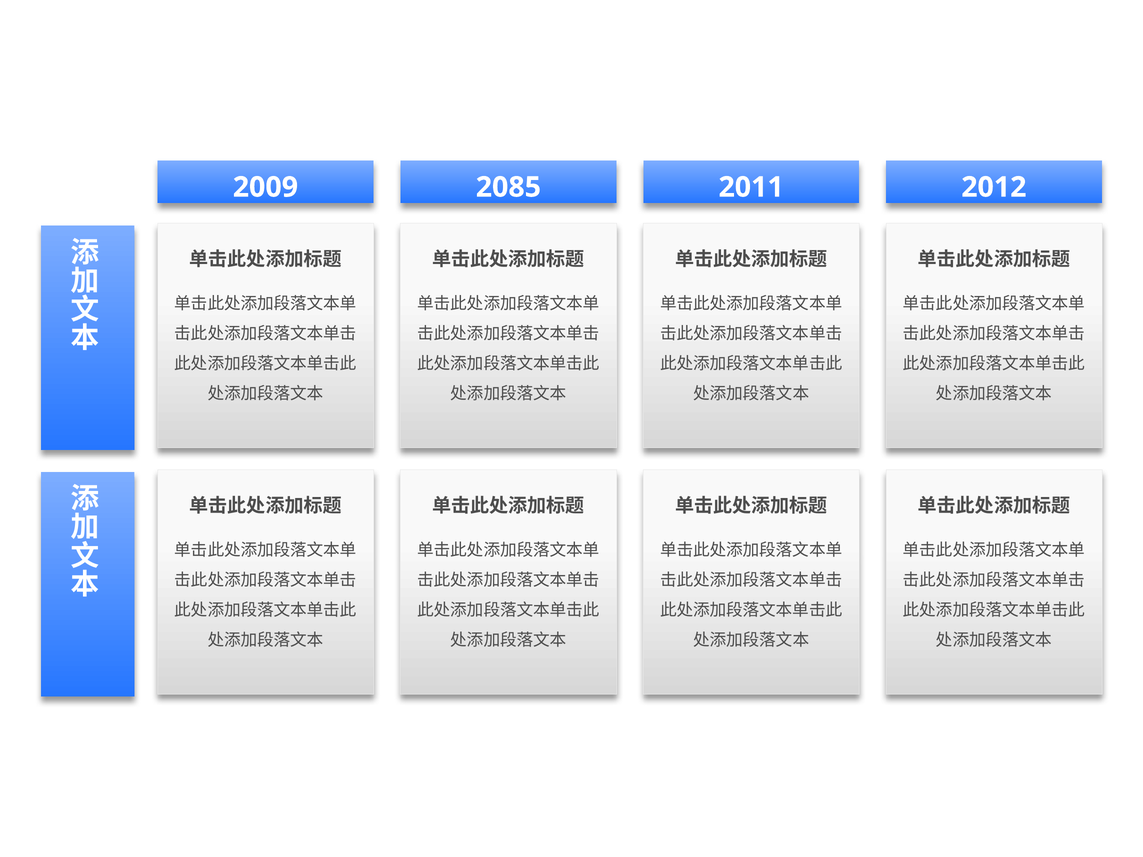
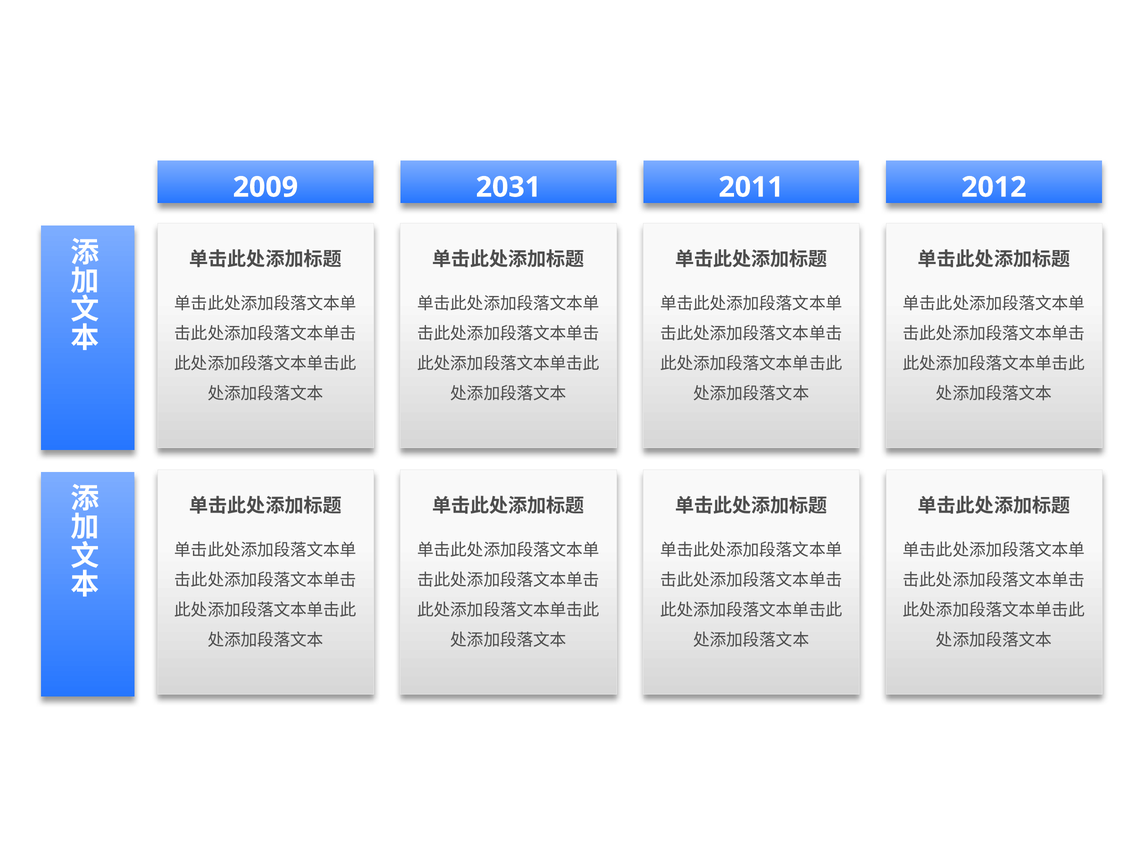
2085: 2085 -> 2031
